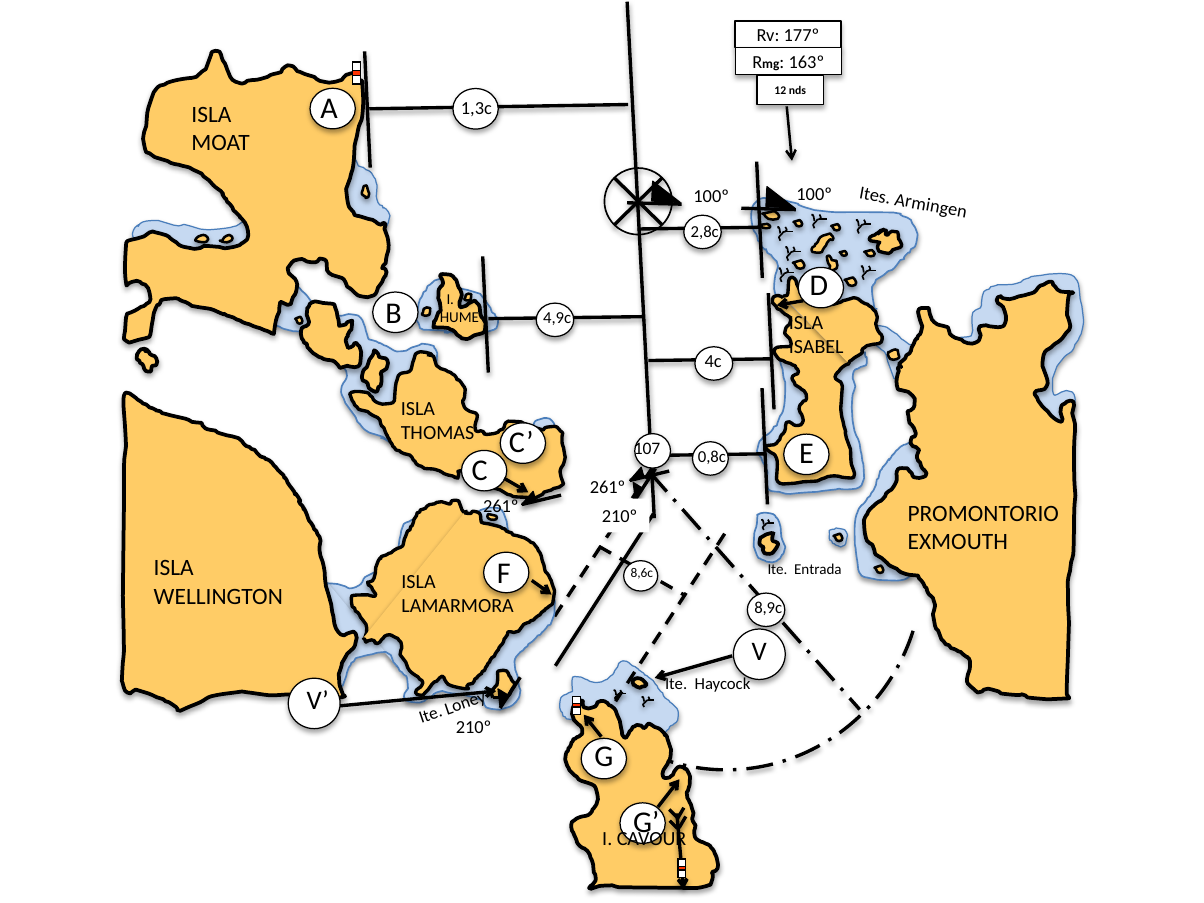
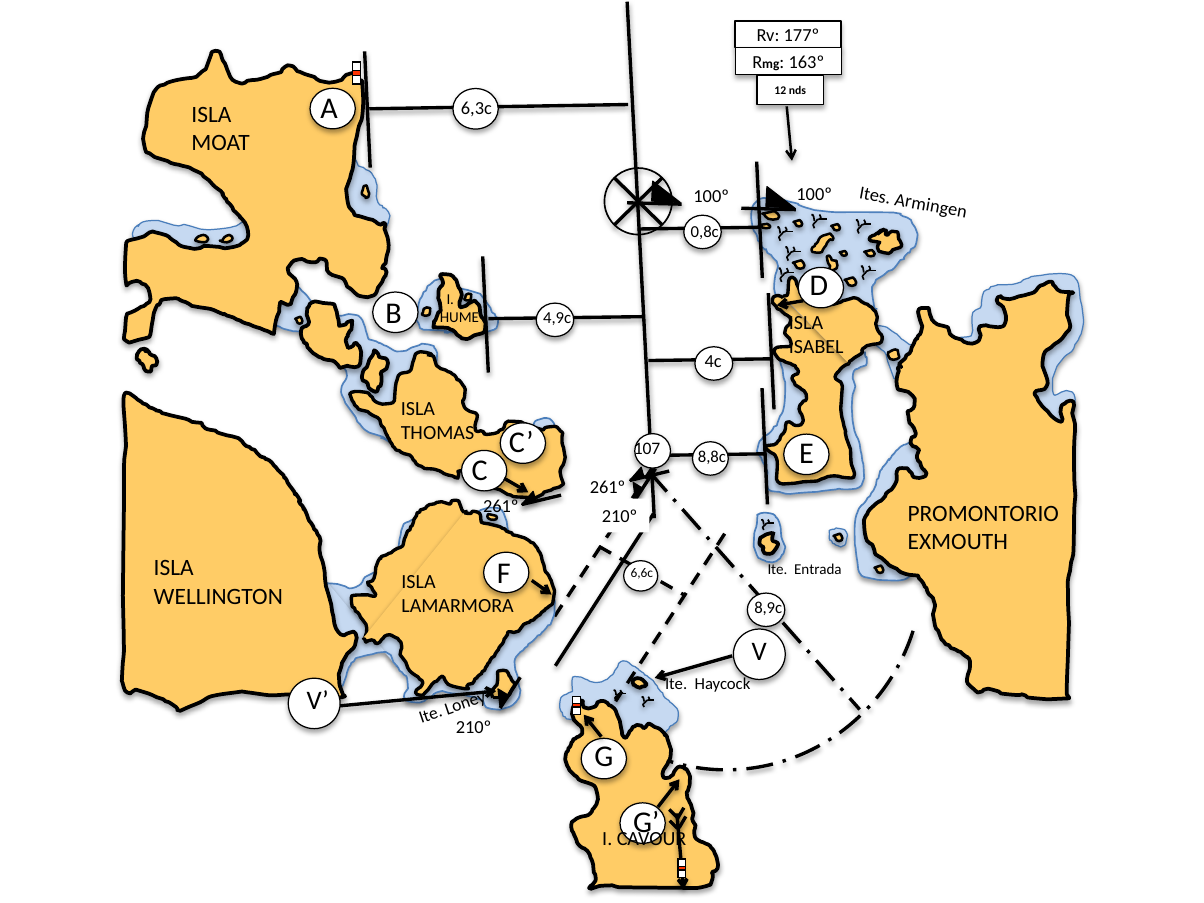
1,3c: 1,3c -> 6,3c
2,8c: 2,8c -> 0,8c
0,8c: 0,8c -> 8,8c
8,6c: 8,6c -> 6,6c
